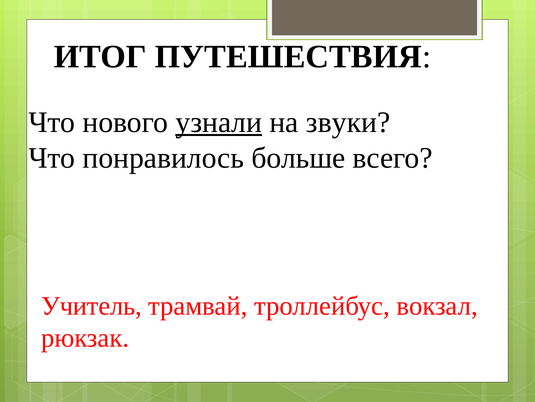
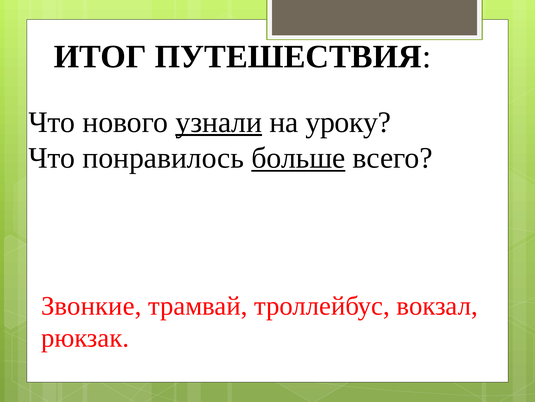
звуки: звуки -> уроку
больше underline: none -> present
Учитель: Учитель -> Звонкие
